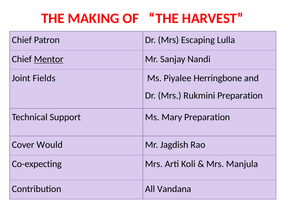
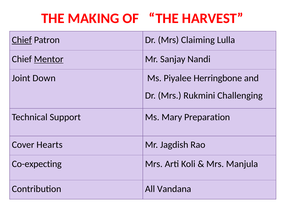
Chief at (22, 40) underline: none -> present
Escaping: Escaping -> Claiming
Fields: Fields -> Down
Rukmini Preparation: Preparation -> Challenging
Would: Would -> Hearts
